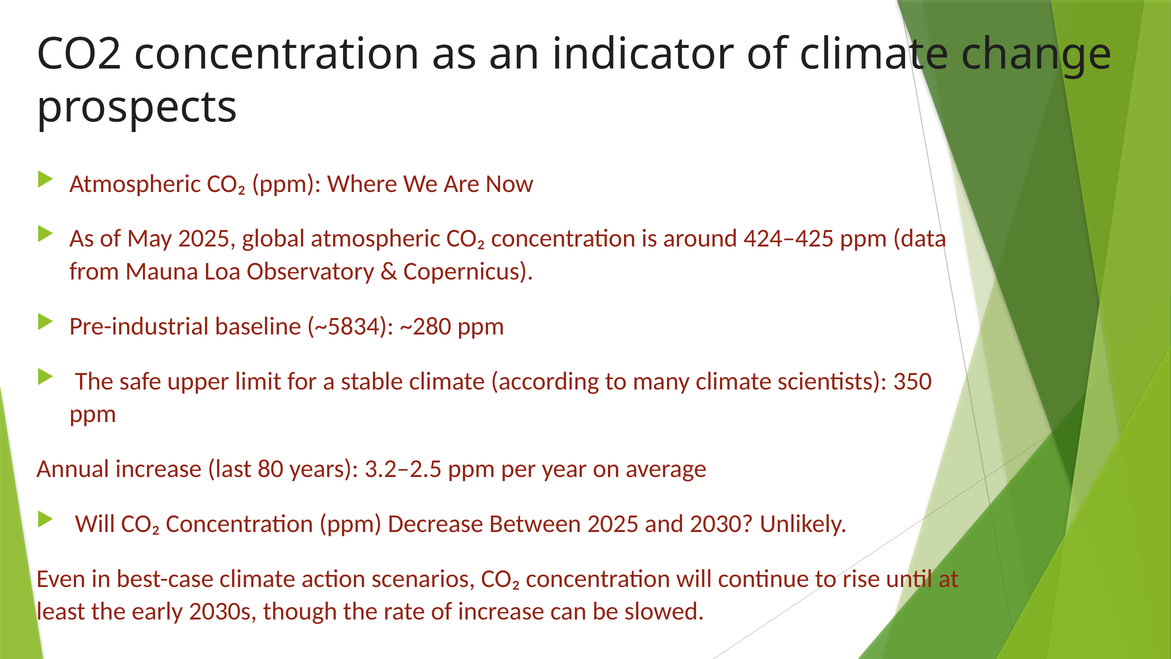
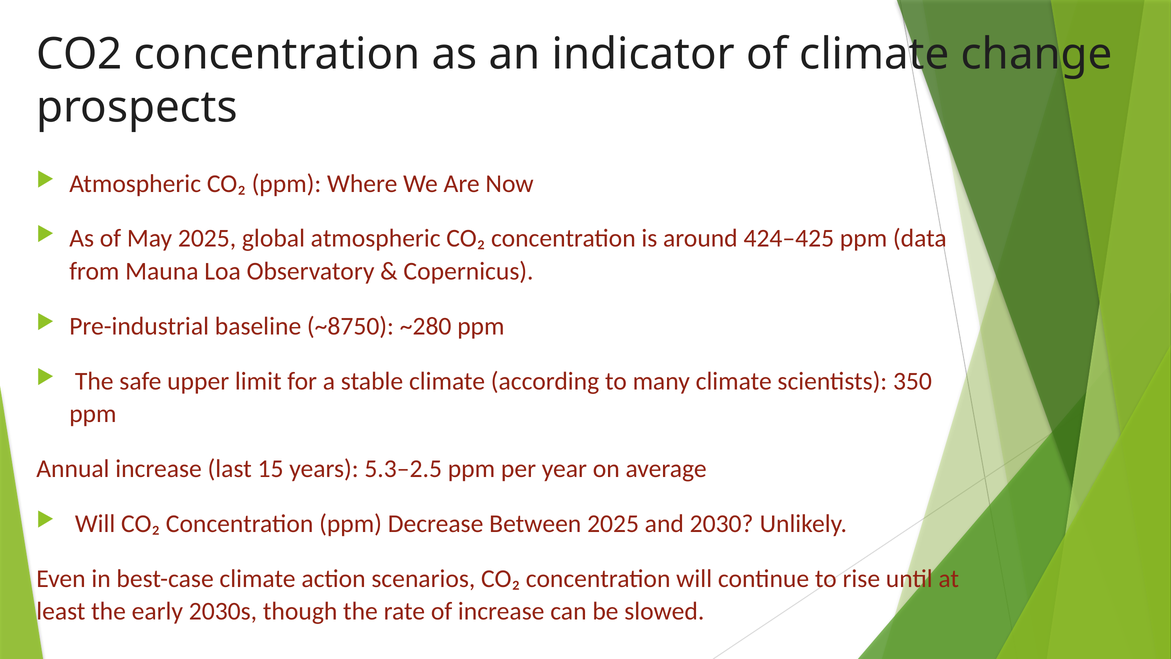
~5834: ~5834 -> ~8750
80: 80 -> 15
3.2–2.5: 3.2–2.5 -> 5.3–2.5
